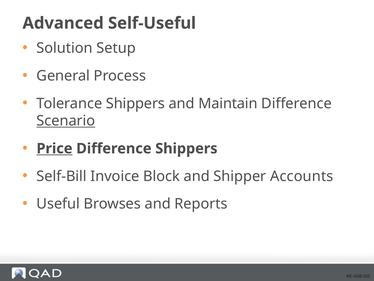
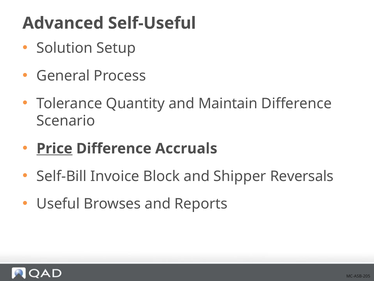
Tolerance Shippers: Shippers -> Quantity
Scenario underline: present -> none
Difference Shippers: Shippers -> Accruals
Accounts: Accounts -> Reversals
